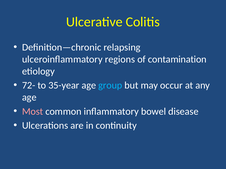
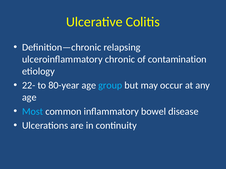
regions: regions -> chronic
72-: 72- -> 22-
35-year: 35-year -> 80-year
Most colour: pink -> light blue
